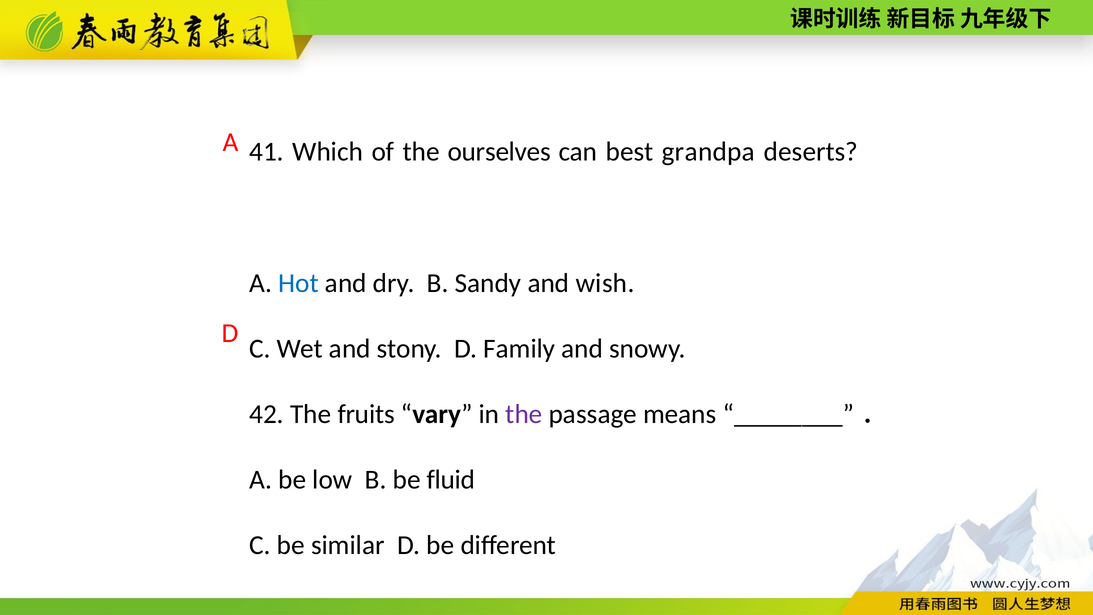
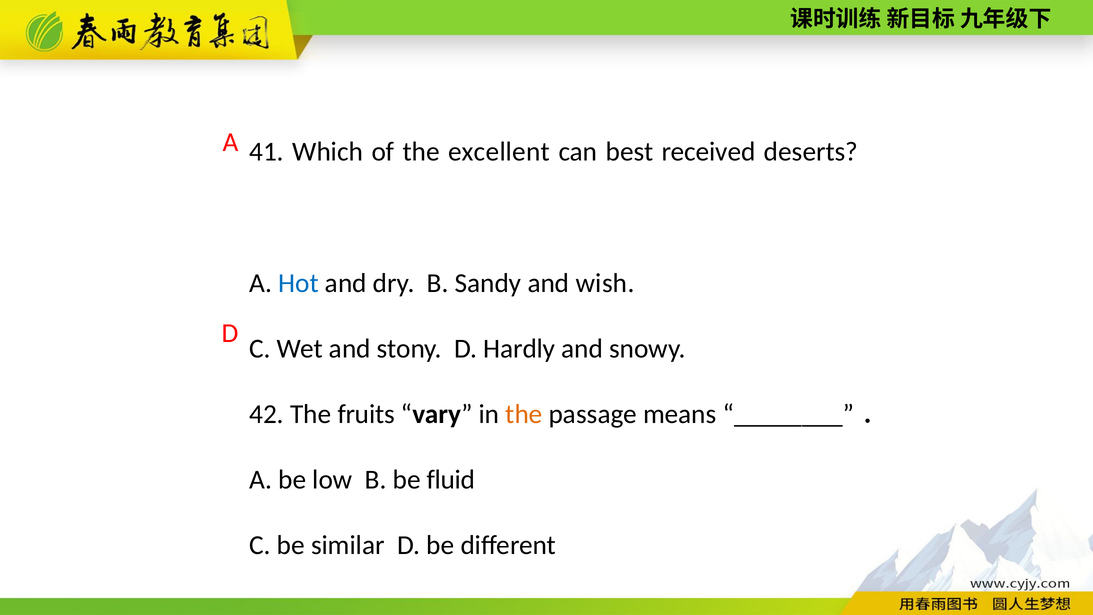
ourselves: ourselves -> excellent
grandpa: grandpa -> received
Family: Family -> Hardly
the at (524, 414) colour: purple -> orange
